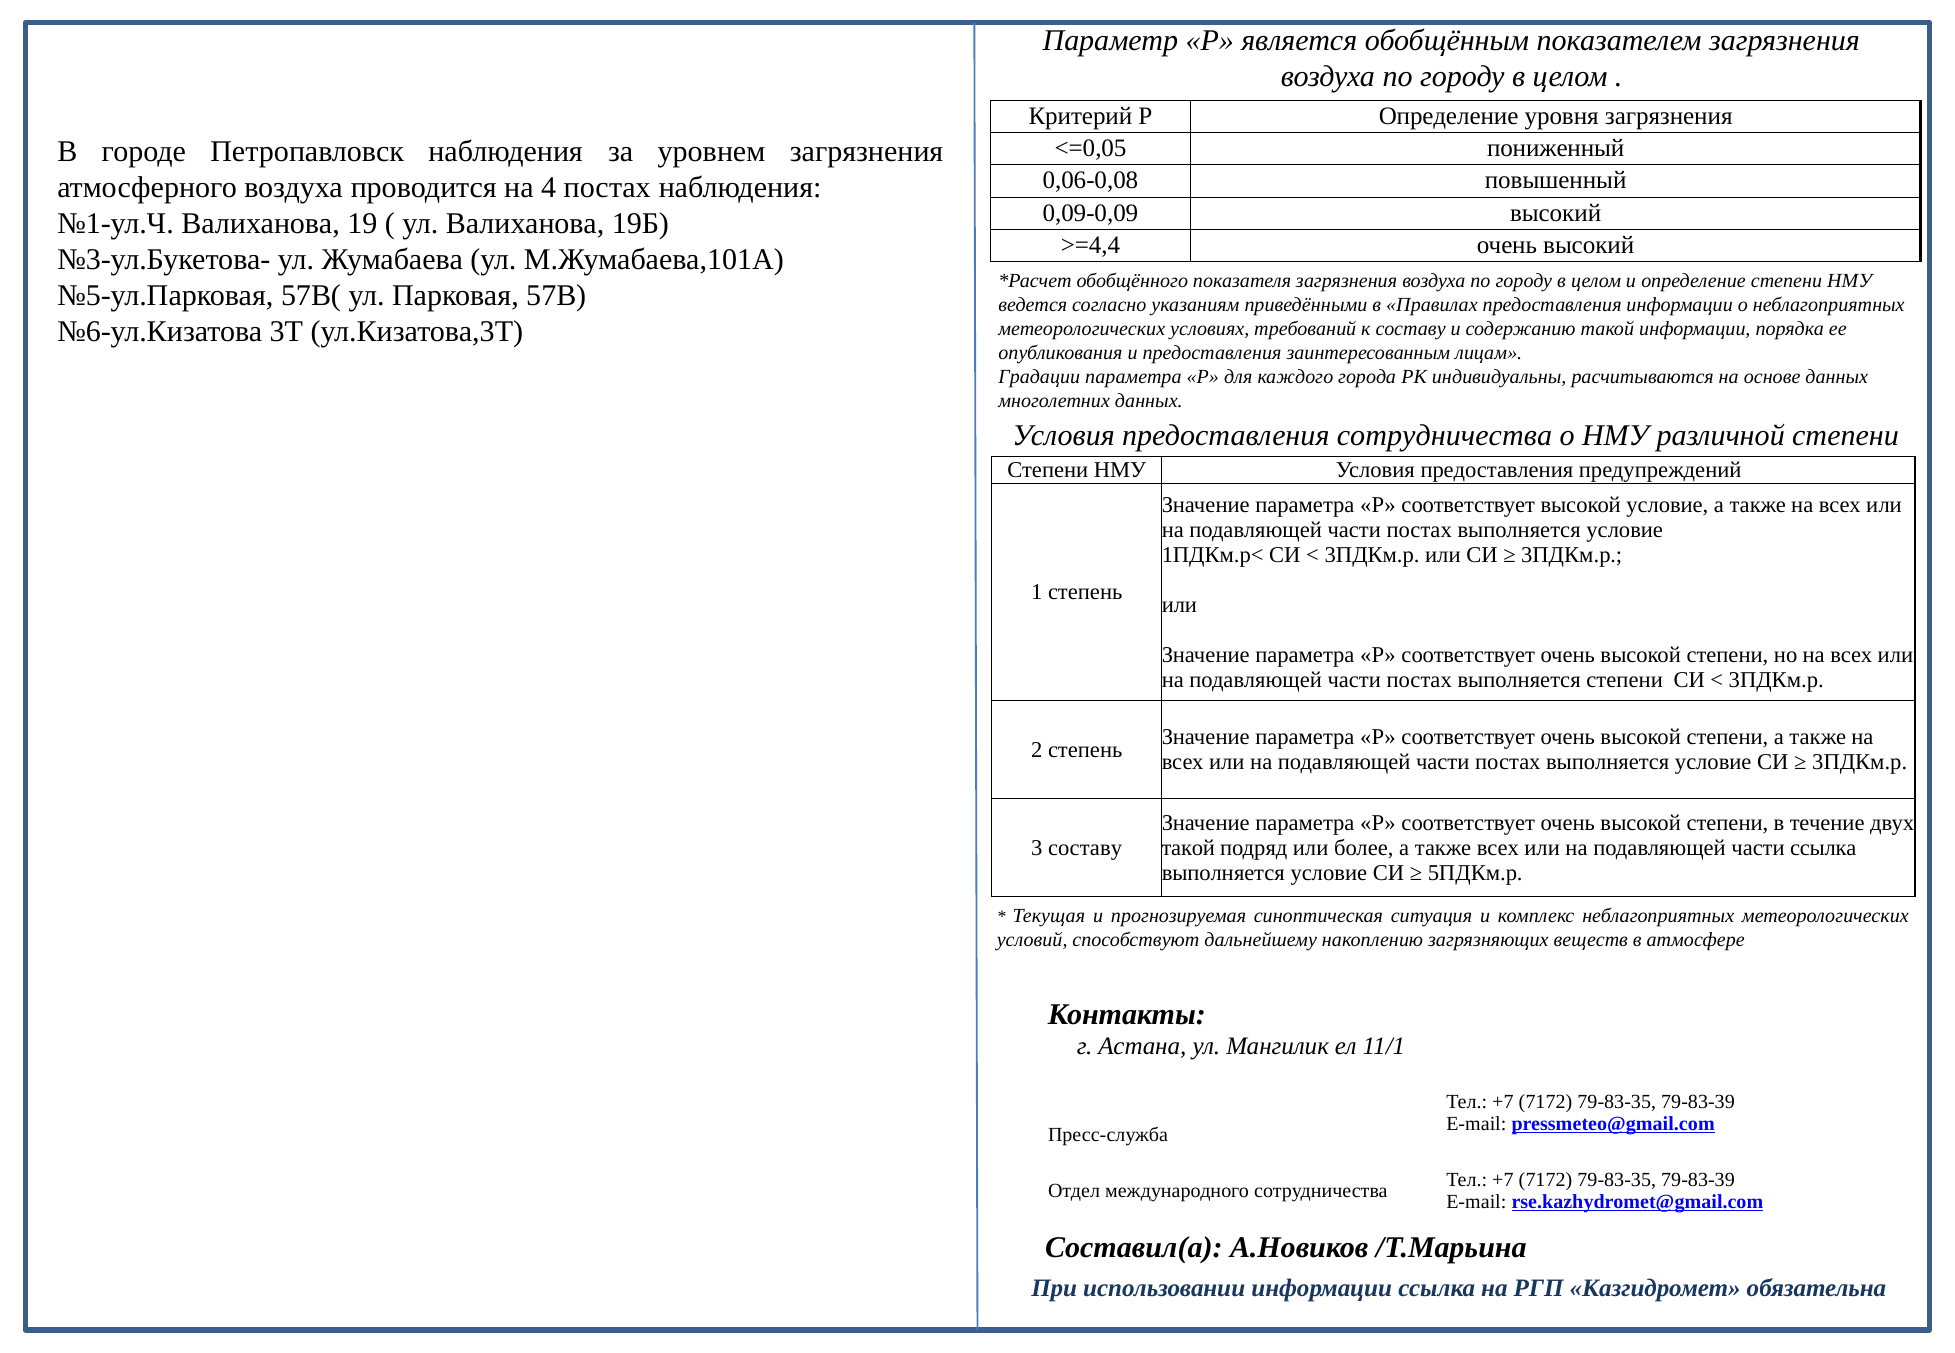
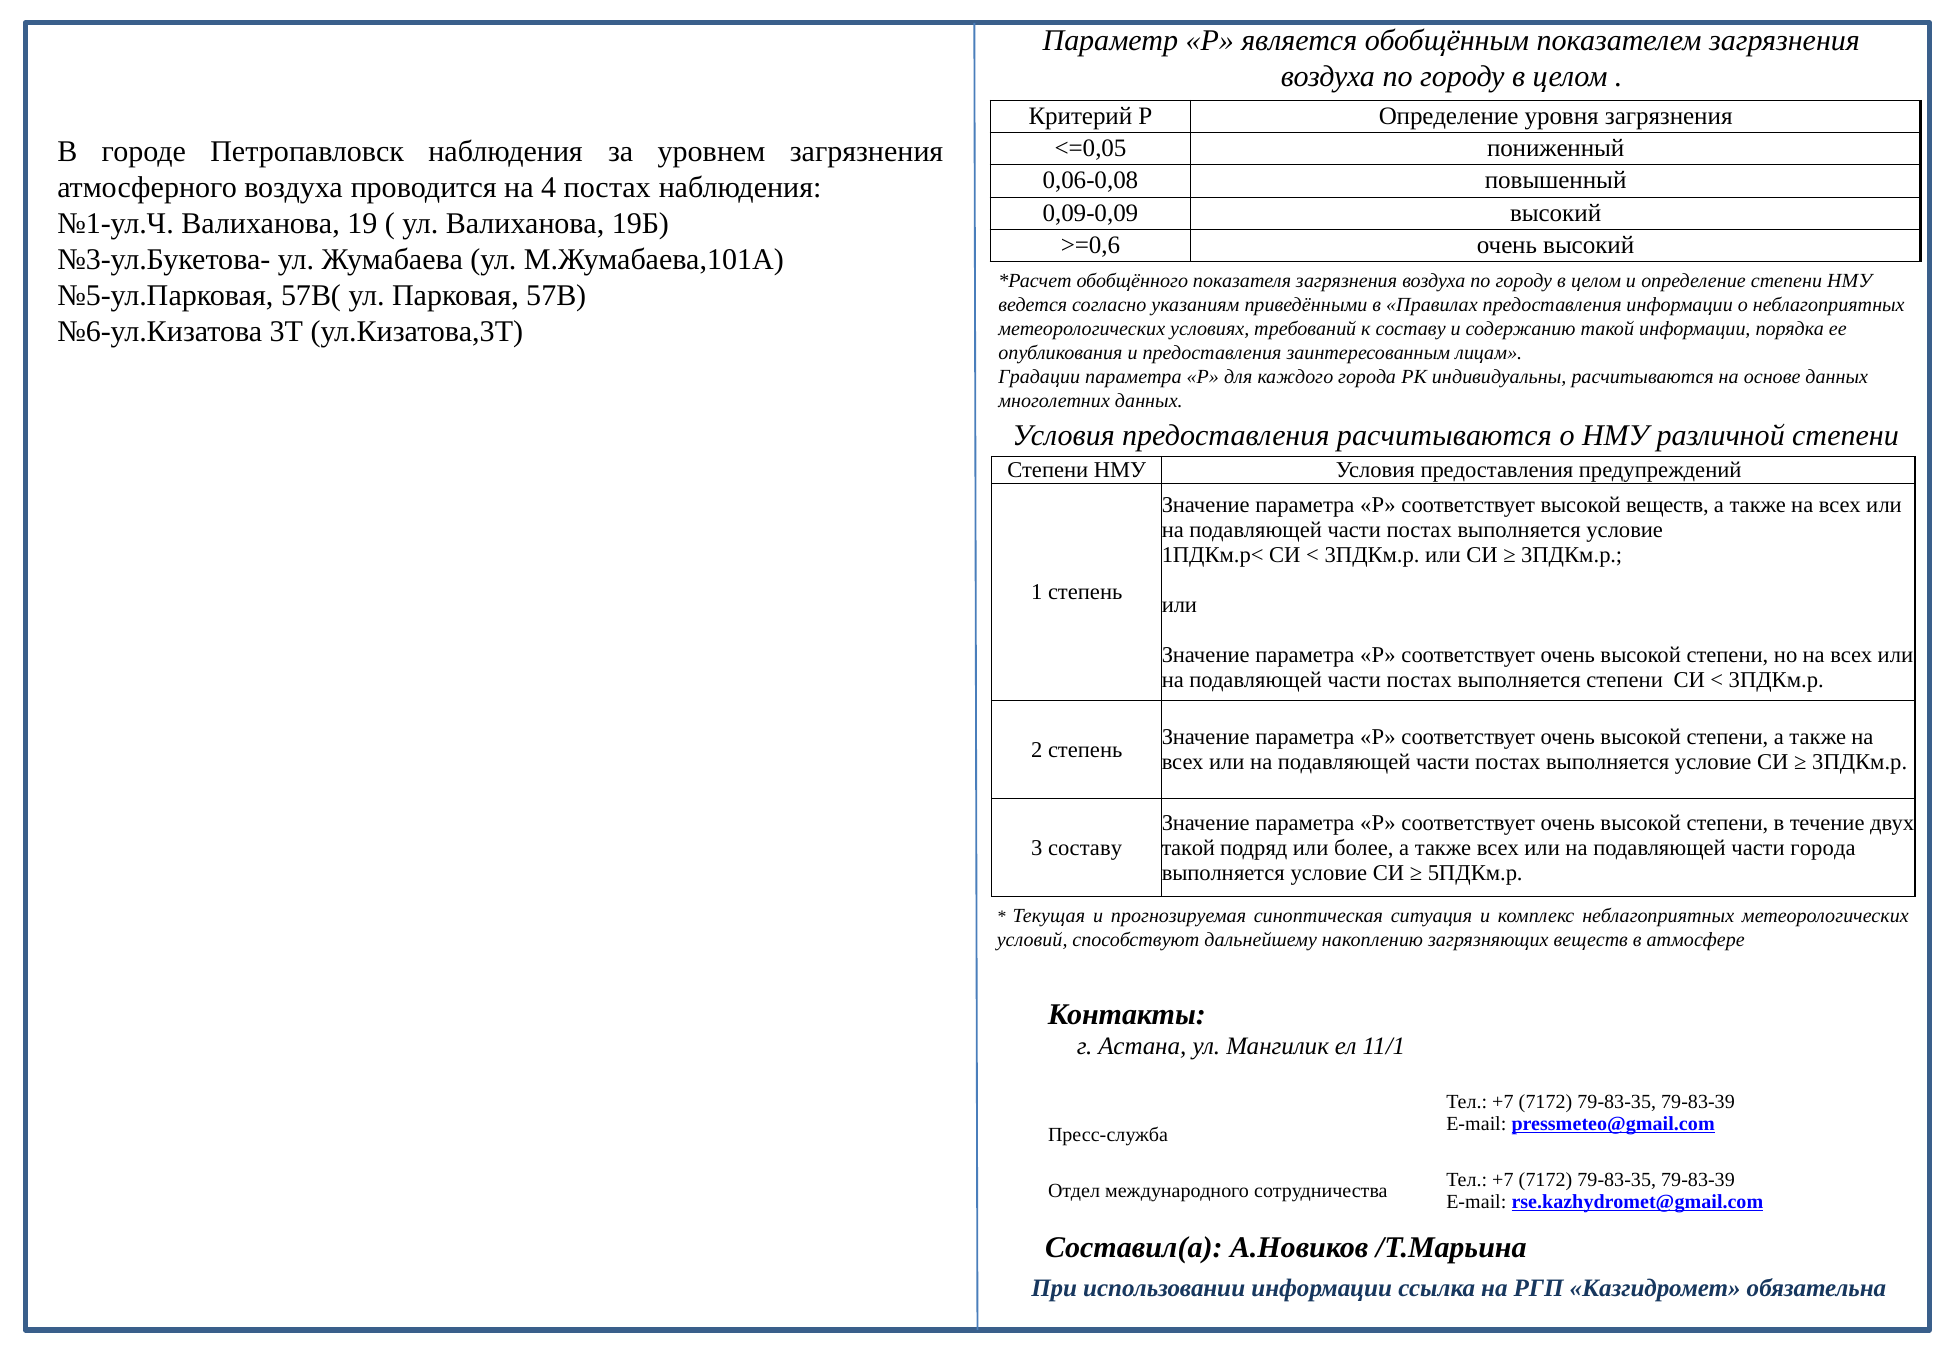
>=4,4: >=4,4 -> >=0,6
предоставления сотрудничества: сотрудничества -> расчитываются
высокой условие: условие -> веществ
части ссылка: ссылка -> города
